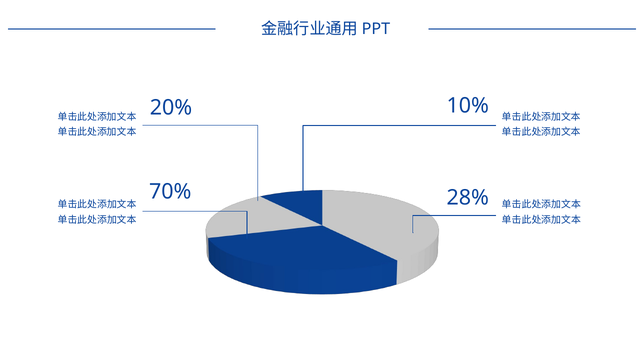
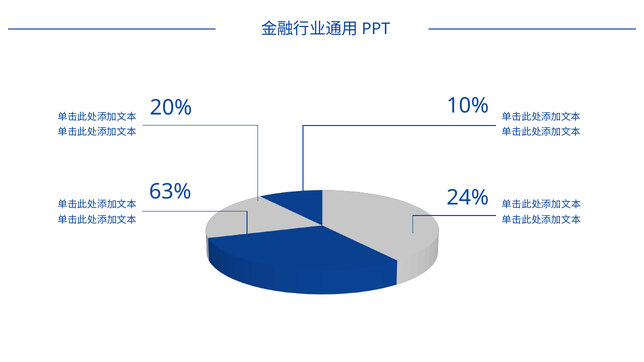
70%: 70% -> 63%
28%: 28% -> 24%
